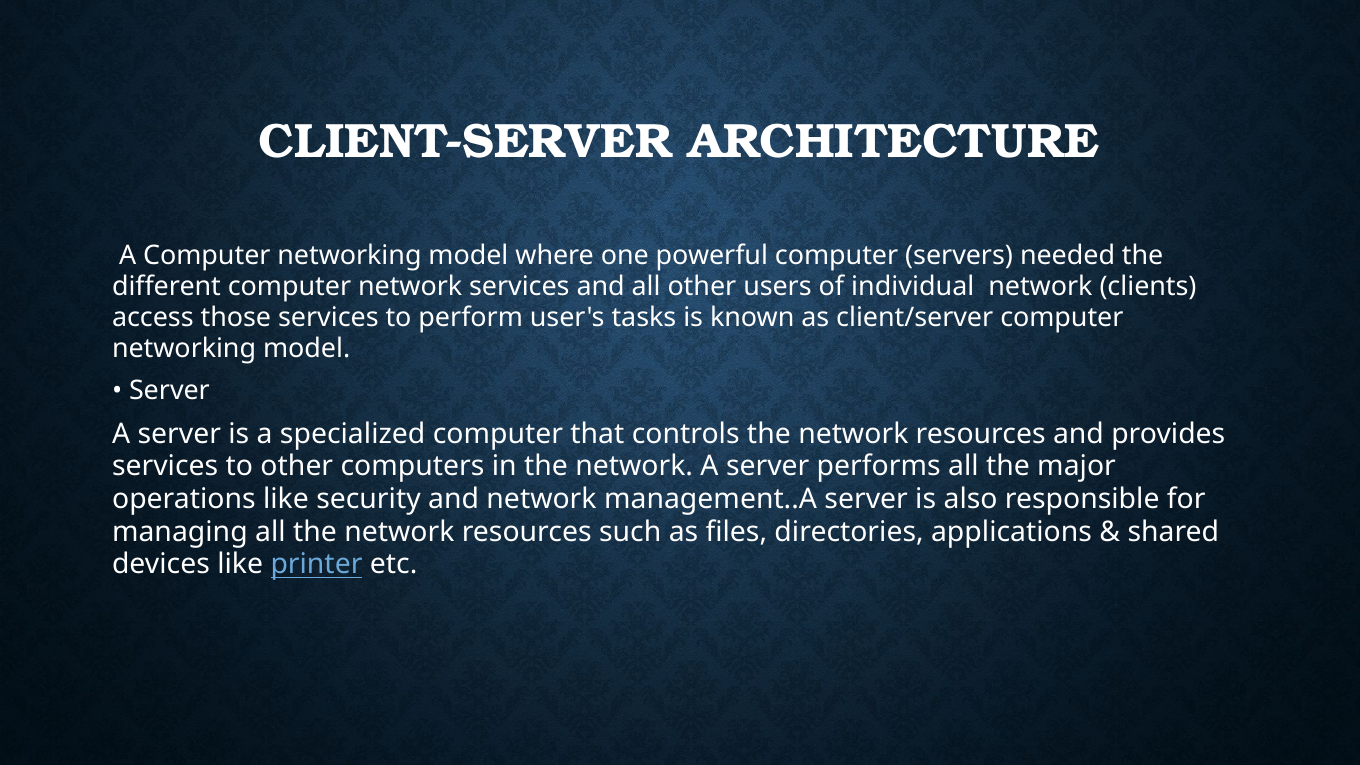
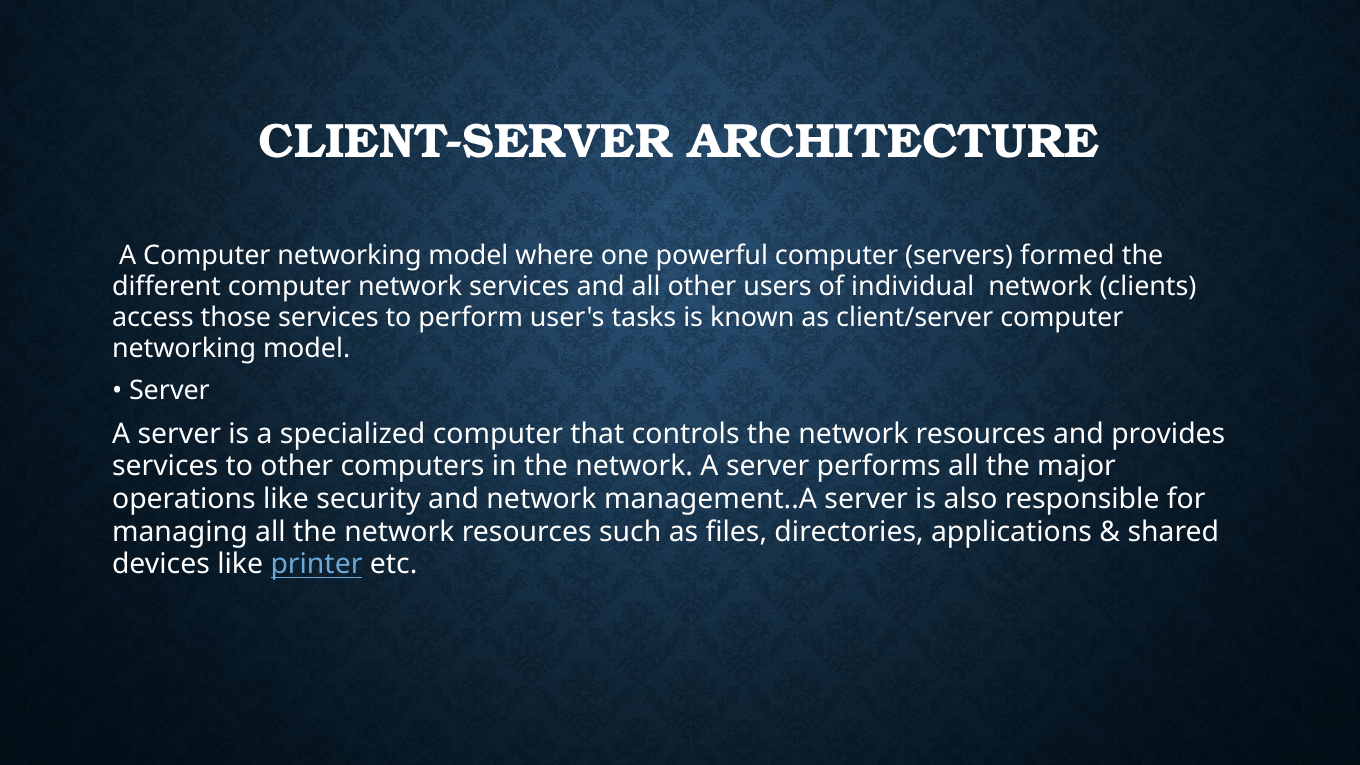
needed: needed -> formed
